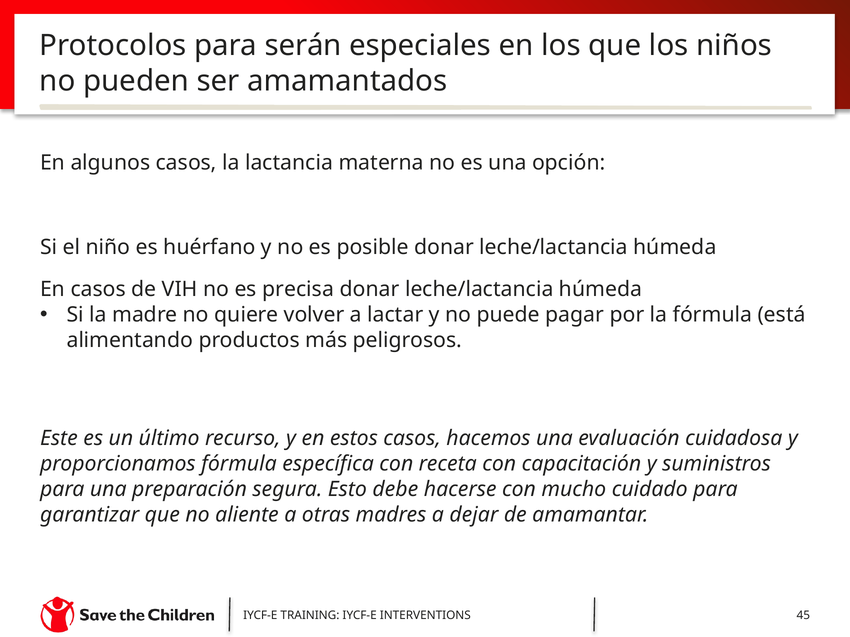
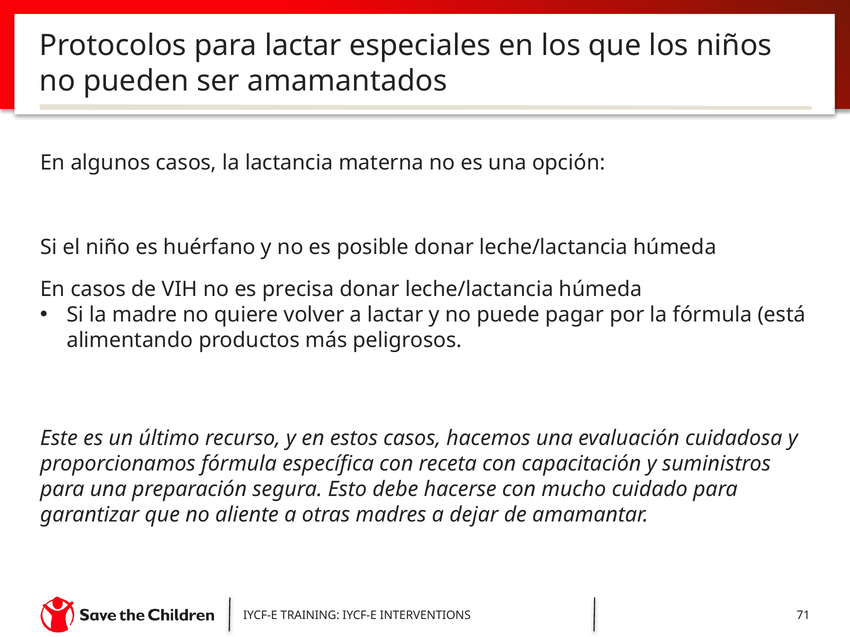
para serán: serán -> lactar
45: 45 -> 71
